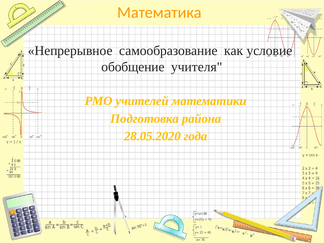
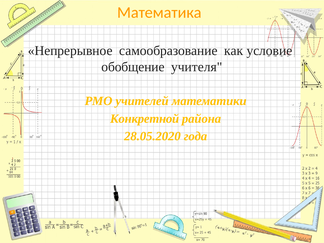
Подготовка: Подготовка -> Конкретной
